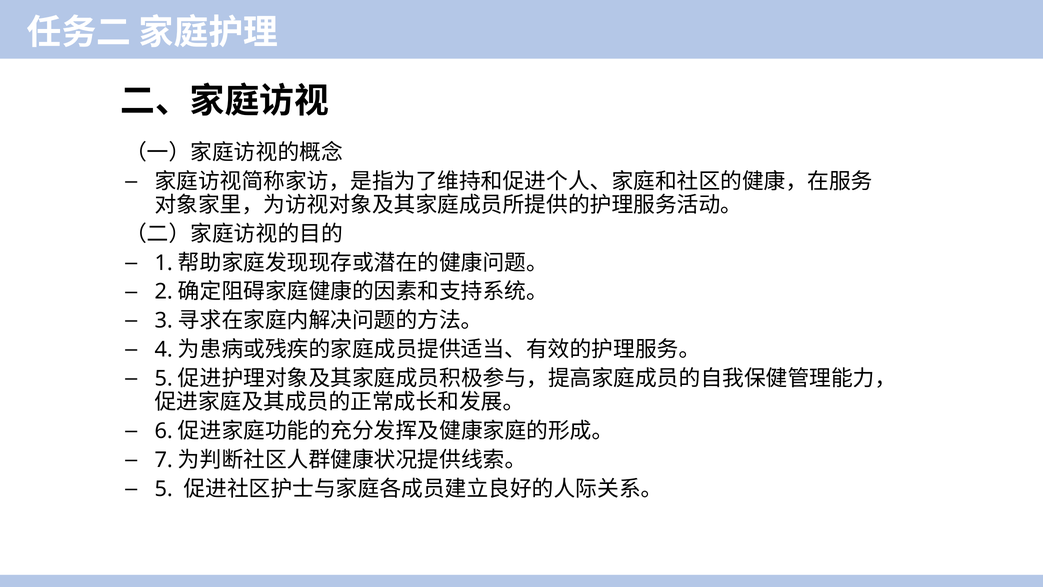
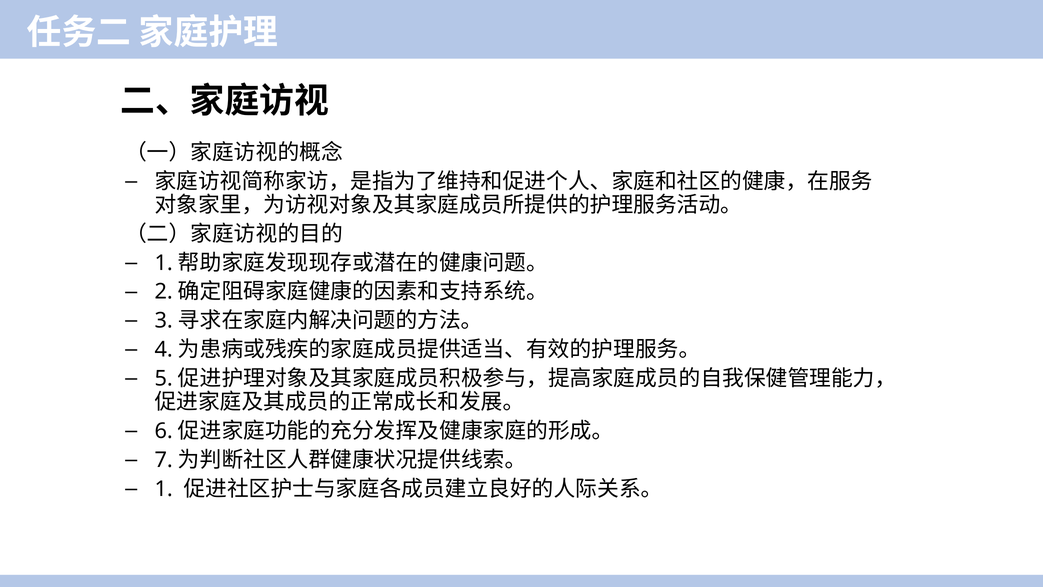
5 at (164, 489): 5 -> 1
